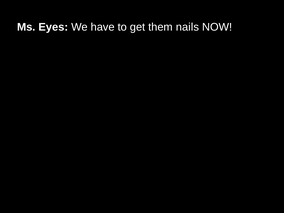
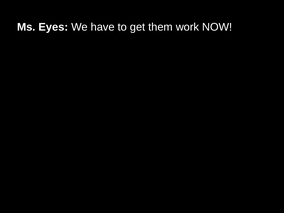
nails: nails -> work
